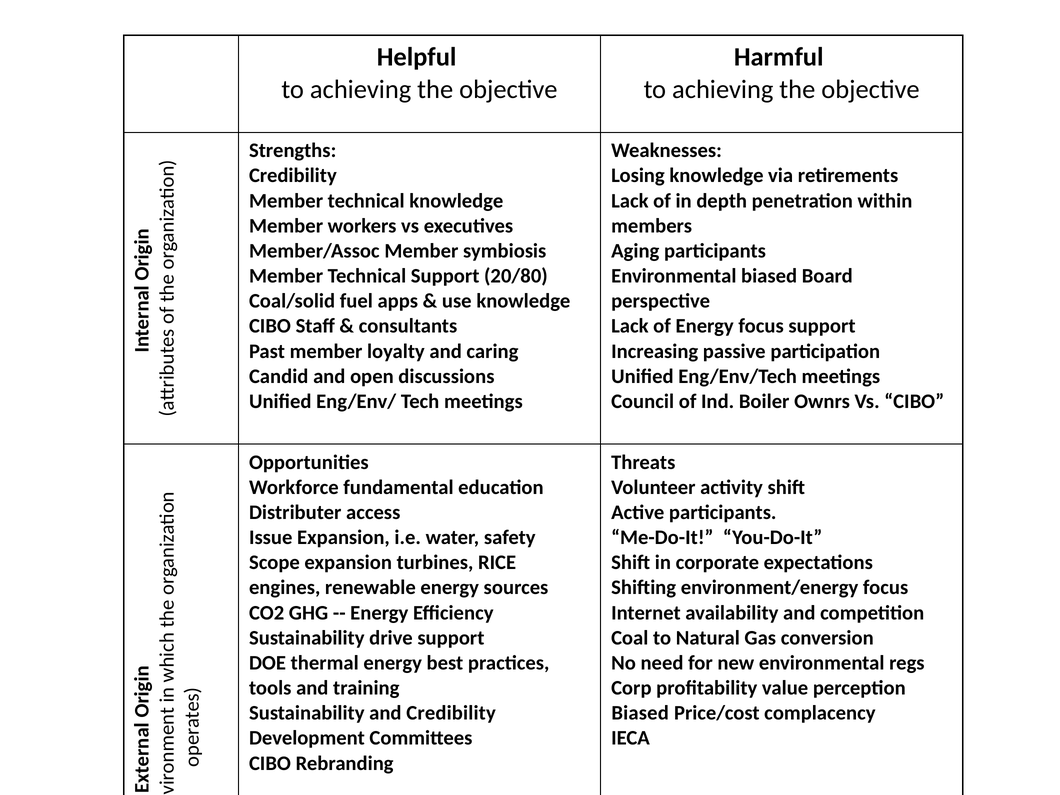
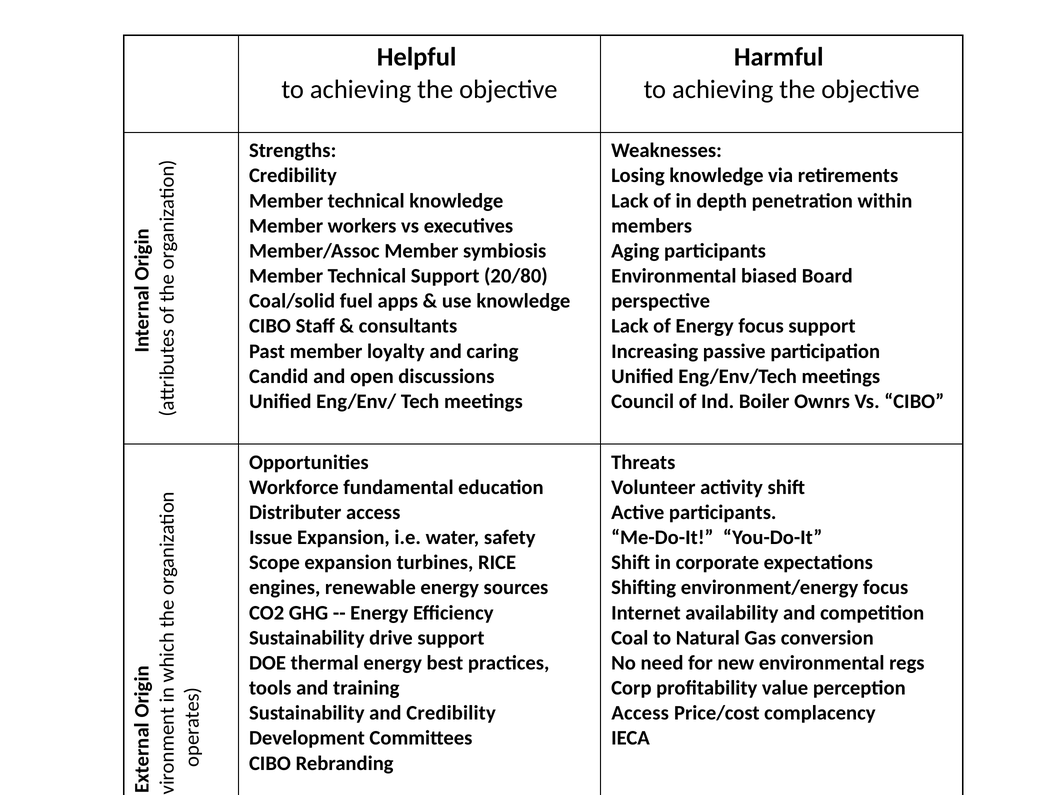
Biased at (640, 713): Biased -> Access
